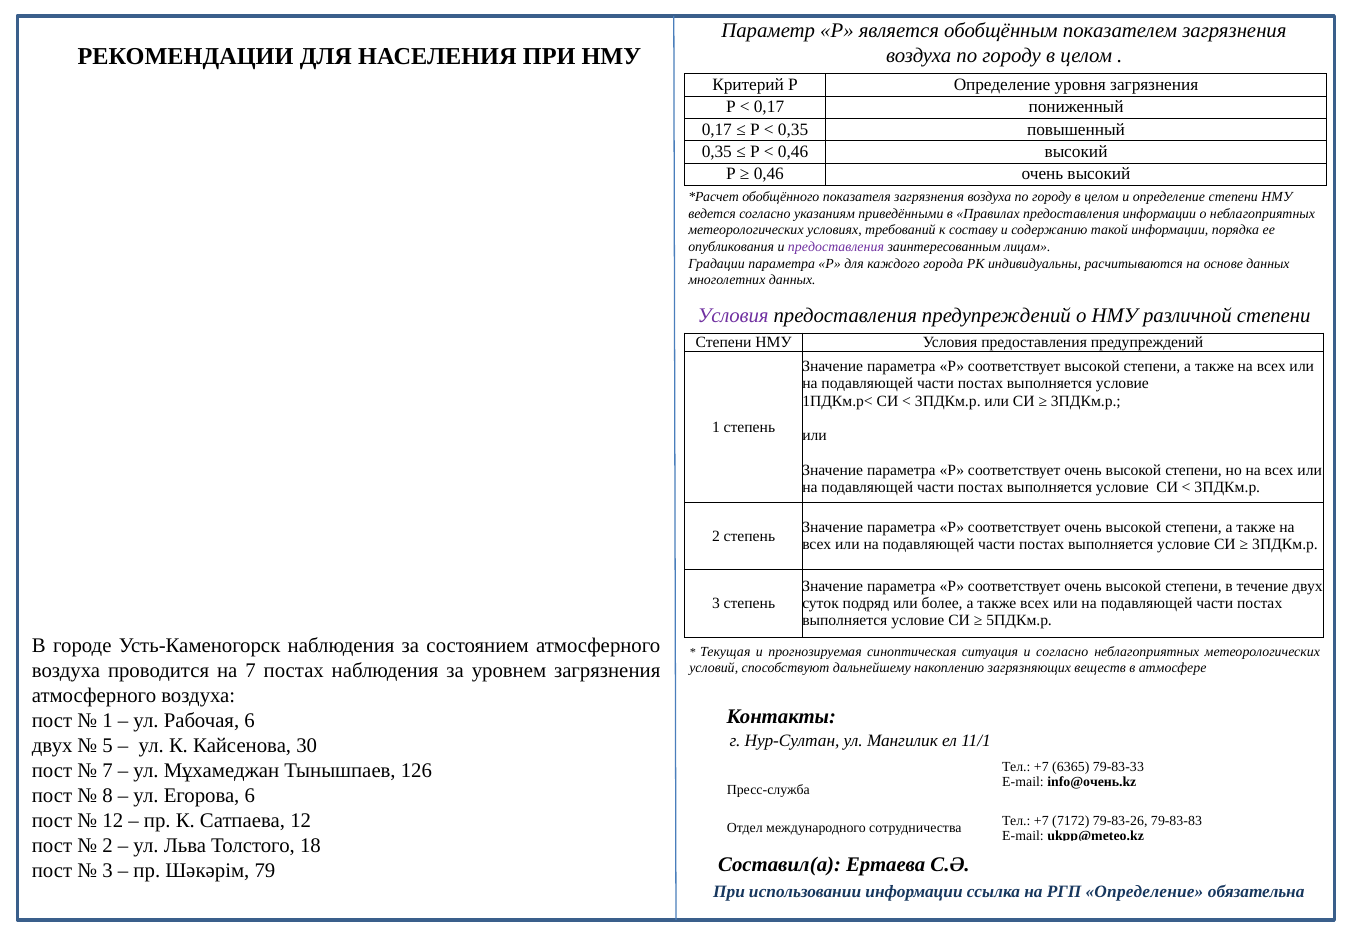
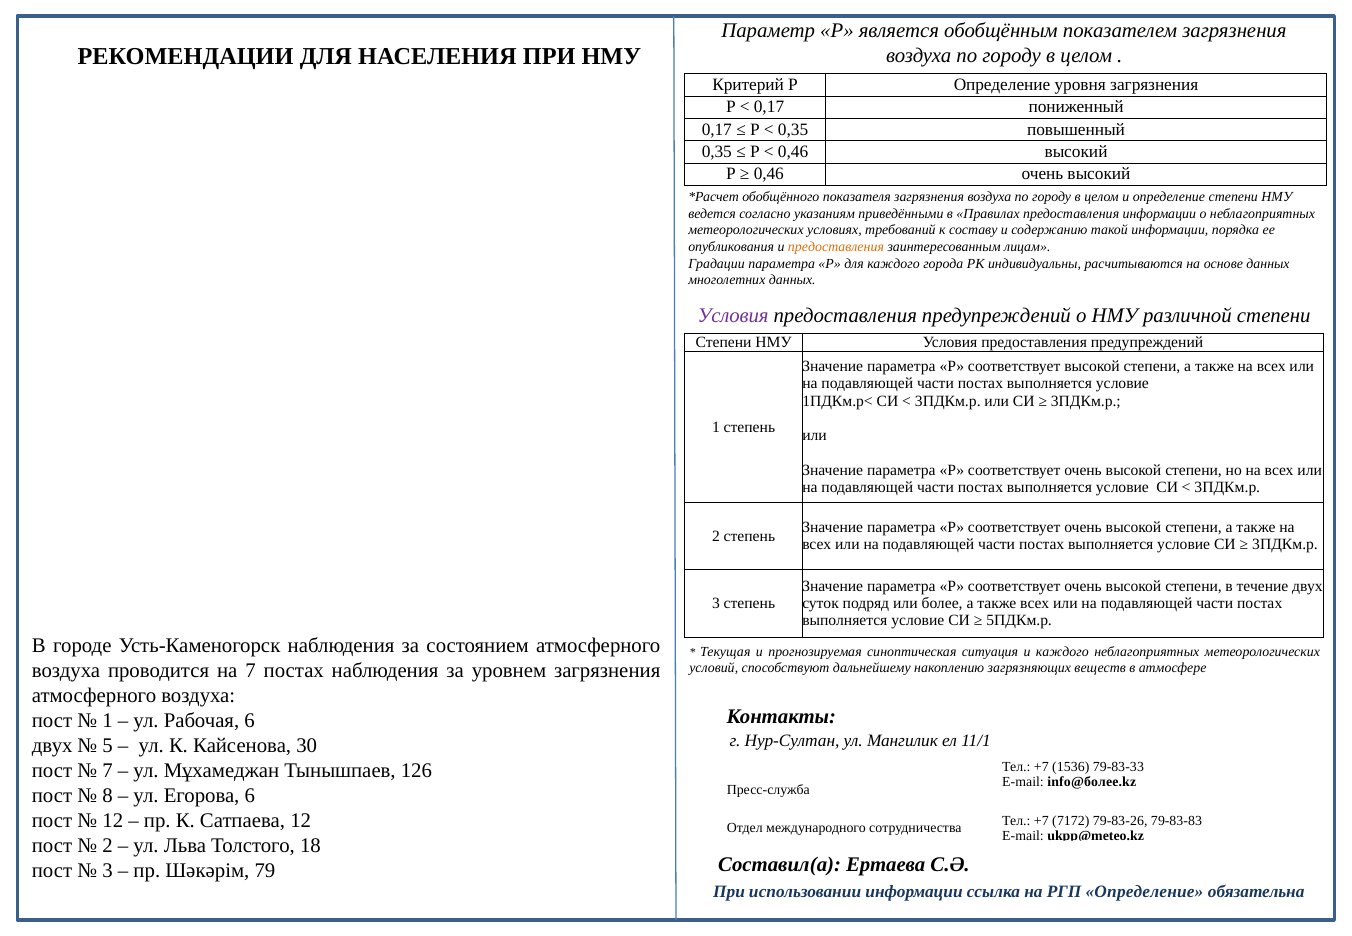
предоставления at (836, 247) colour: purple -> orange
и согласно: согласно -> каждого
6365: 6365 -> 1536
info@очень.kz: info@очень.kz -> info@более.kz
